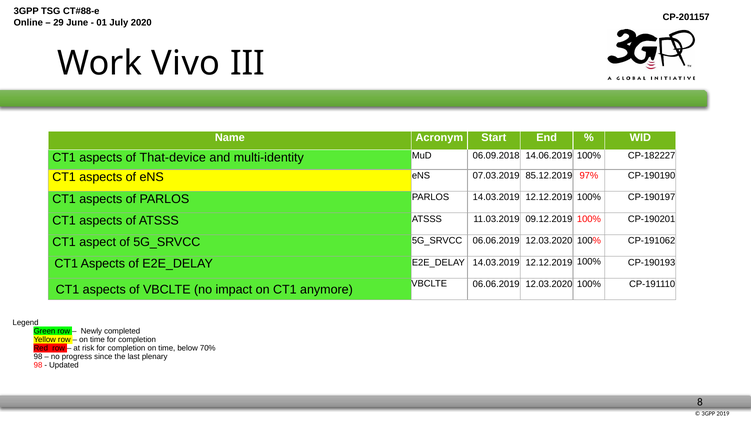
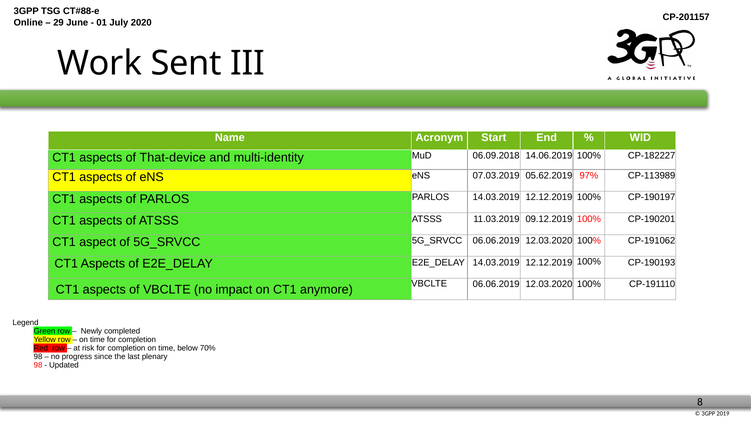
Vivo: Vivo -> Sent
85.12.2019: 85.12.2019 -> 05.62.2019
CP-190190: CP-190190 -> CP-113989
